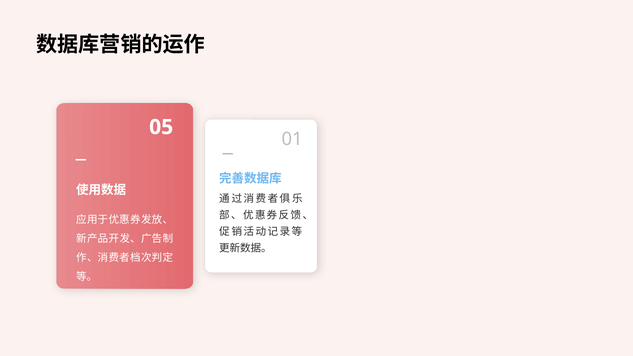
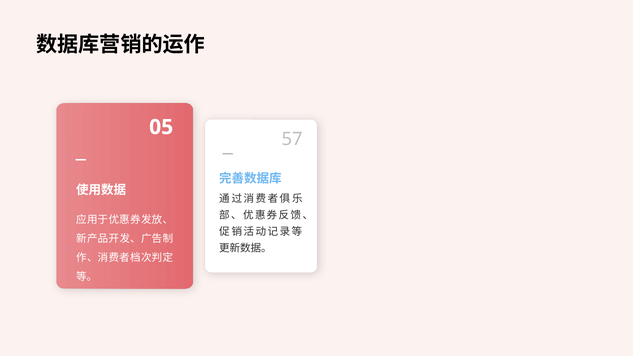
01: 01 -> 57
